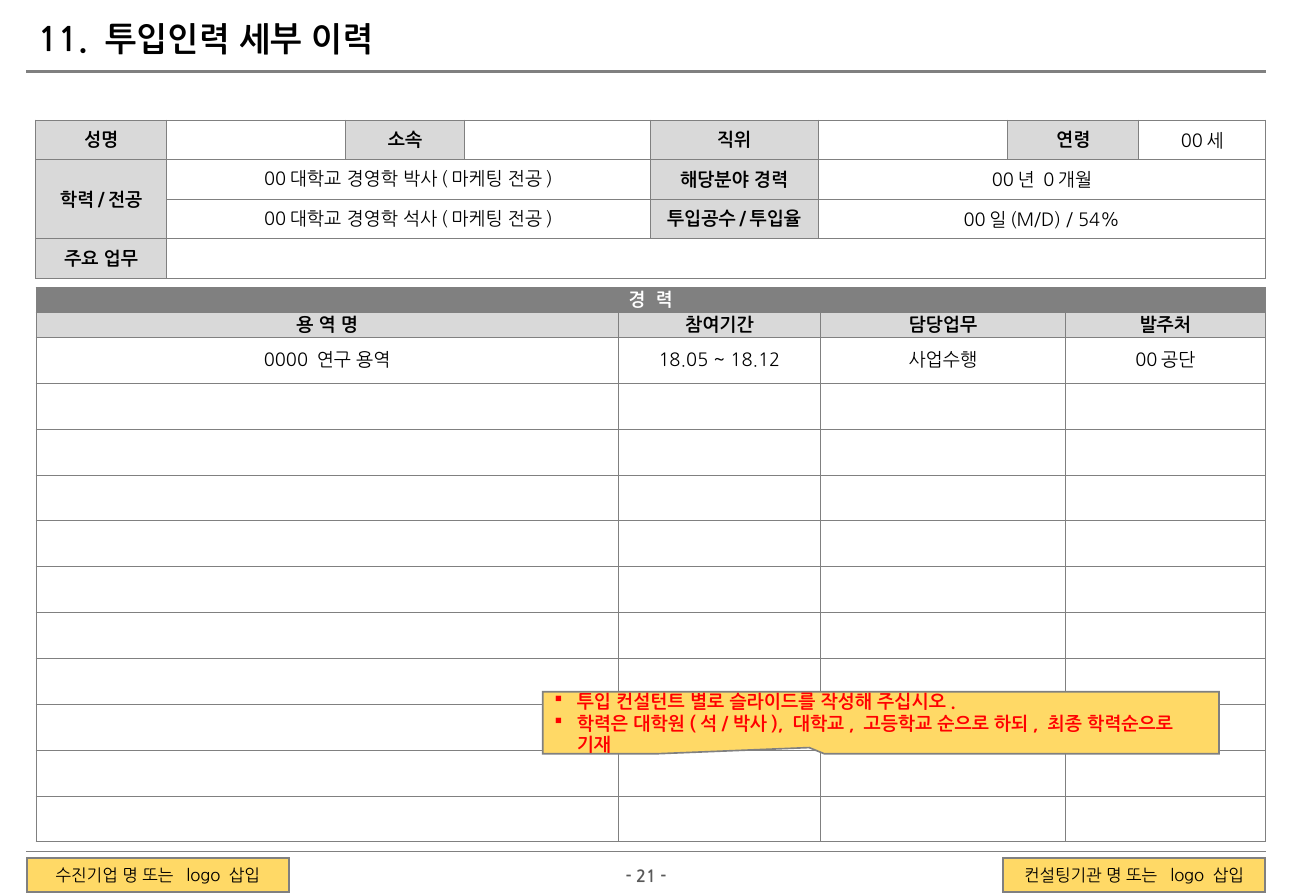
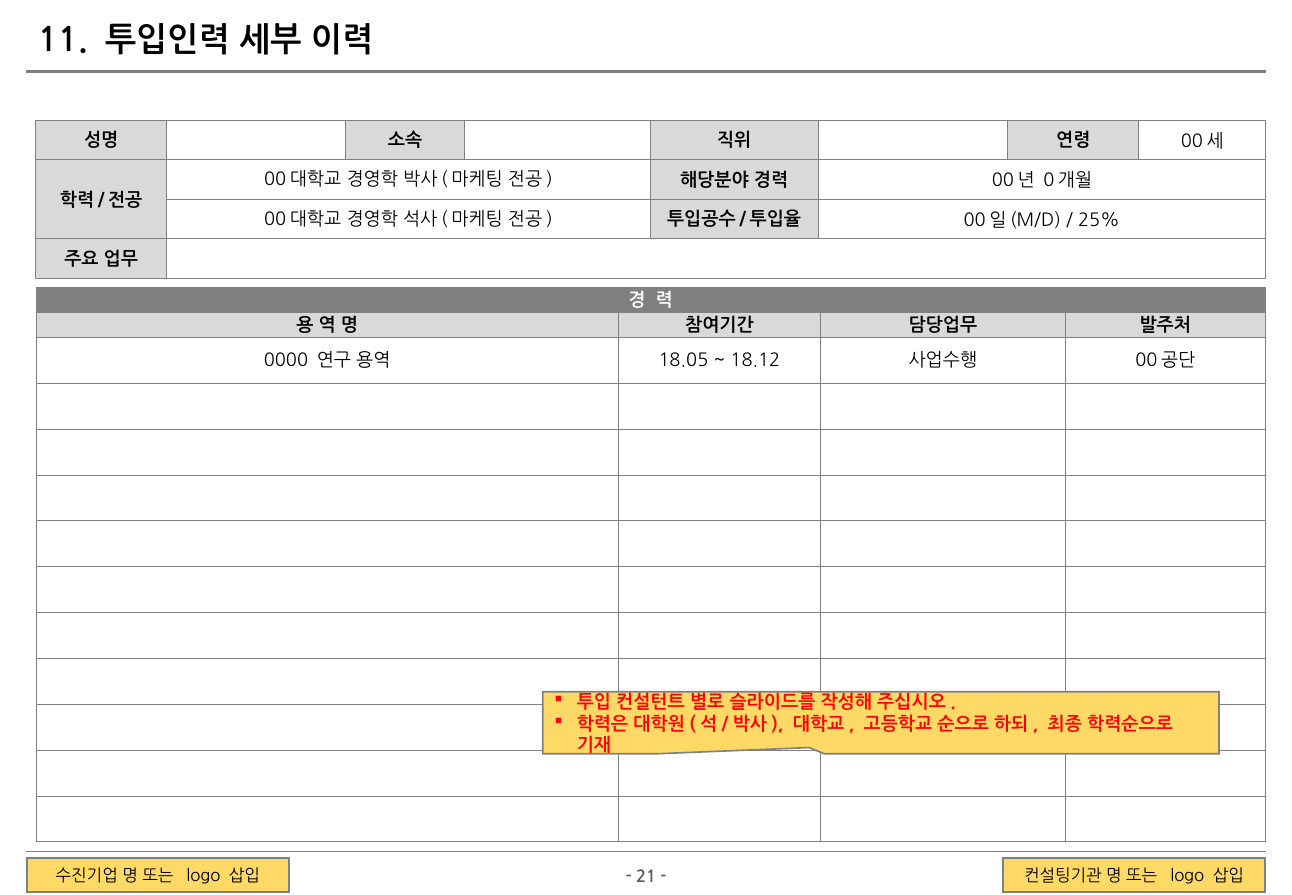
54%: 54% -> 25%
